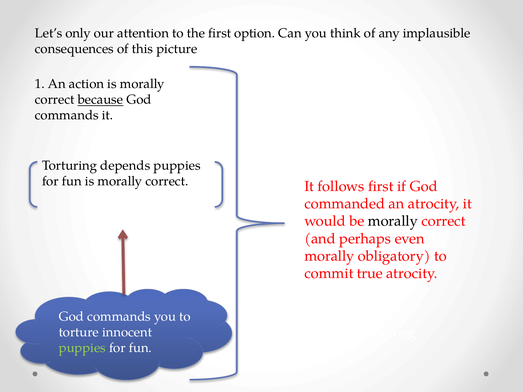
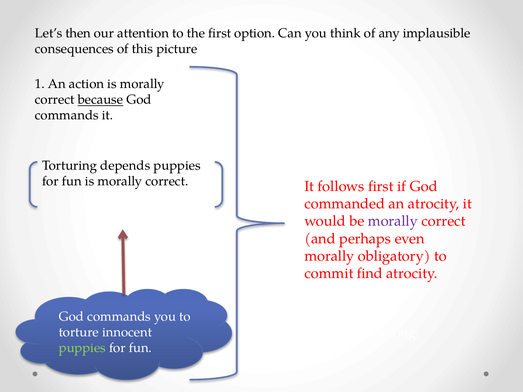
only: only -> then
morally at (393, 221) colour: black -> purple
true: true -> find
